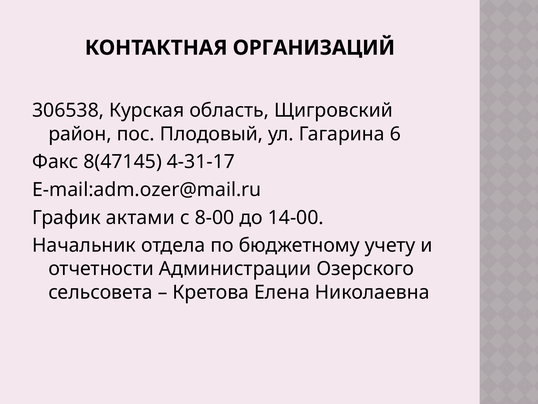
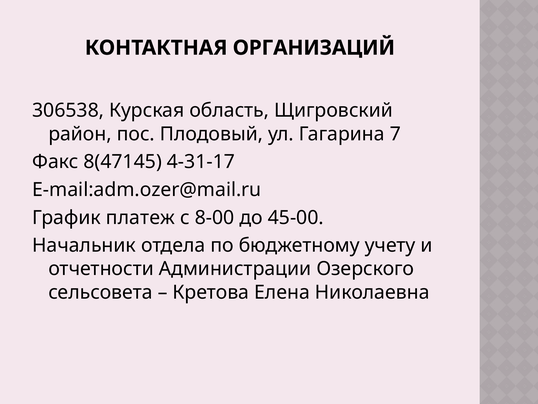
6: 6 -> 7
актами: актами -> платеж
14-00: 14-00 -> 45-00
